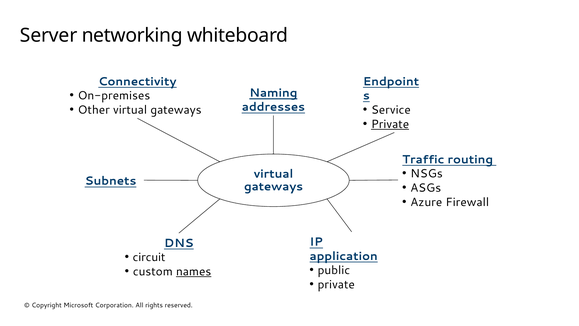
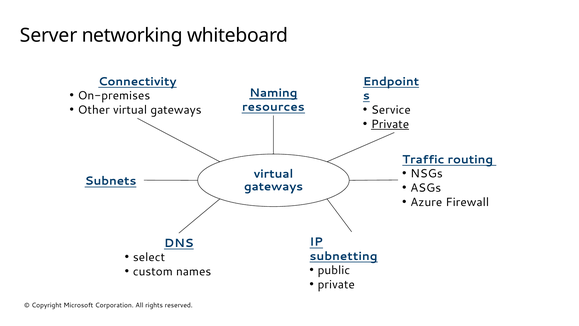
addresses: addresses -> resources
circuit: circuit -> select
application: application -> subnetting
names underline: present -> none
